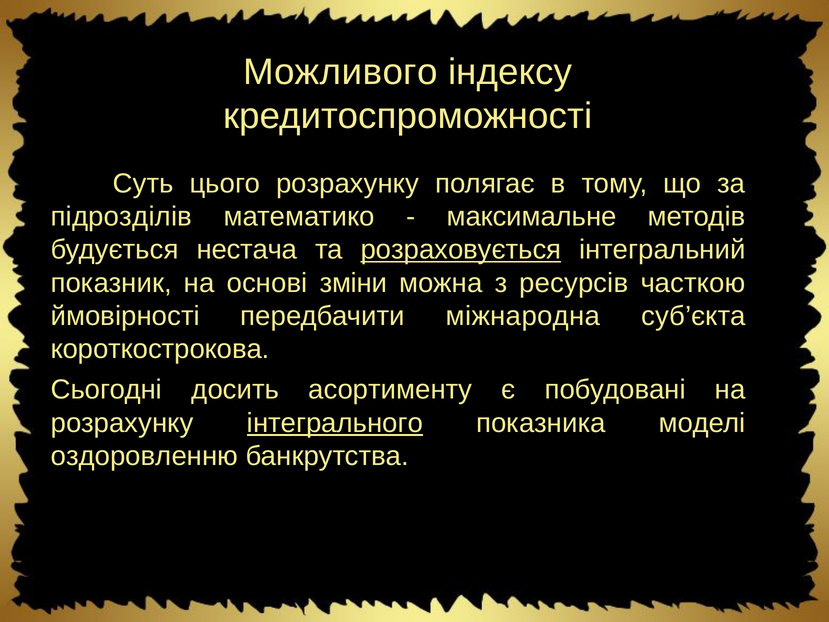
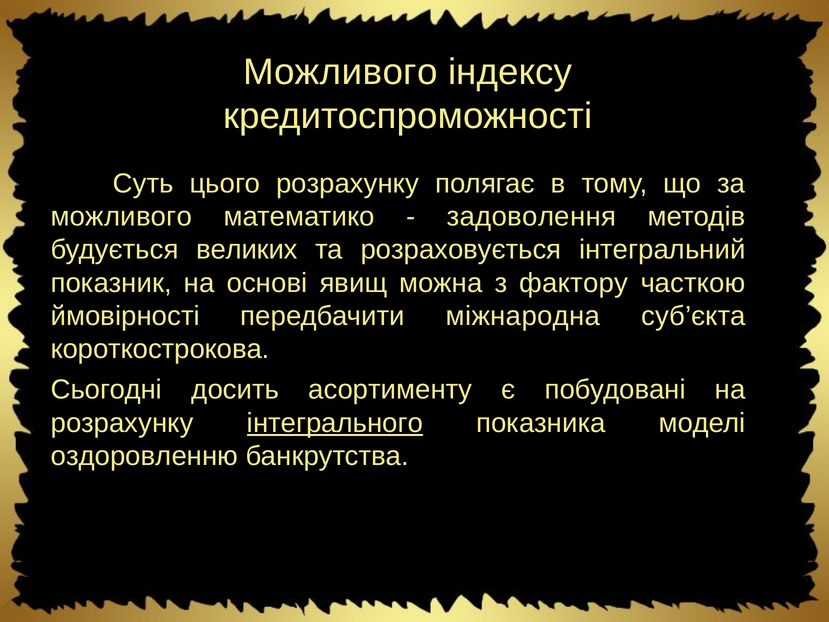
підрозділів at (121, 217): підрозділів -> можливого
максимальне: максимальне -> задоволення
нестача: нестача -> великих
розраховується underline: present -> none
зміни: зміни -> явищ
ресурсів: ресурсів -> фактору
